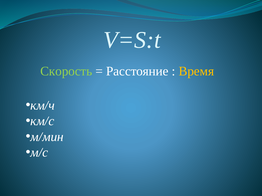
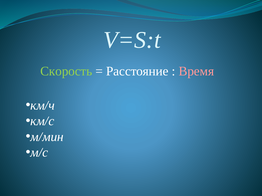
Время colour: yellow -> pink
